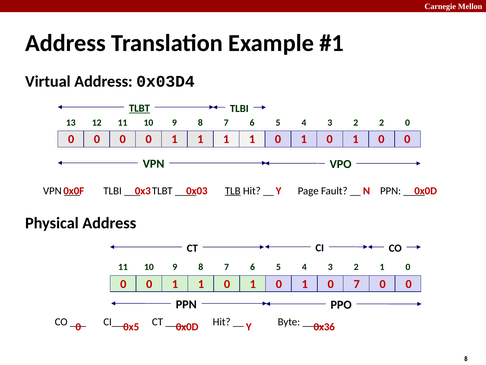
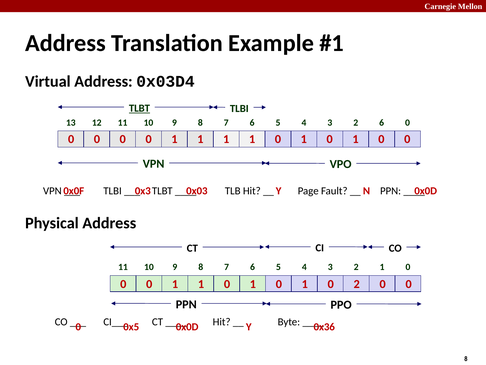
2 2: 2 -> 6
TLB underline: present -> none
0 7: 7 -> 2
